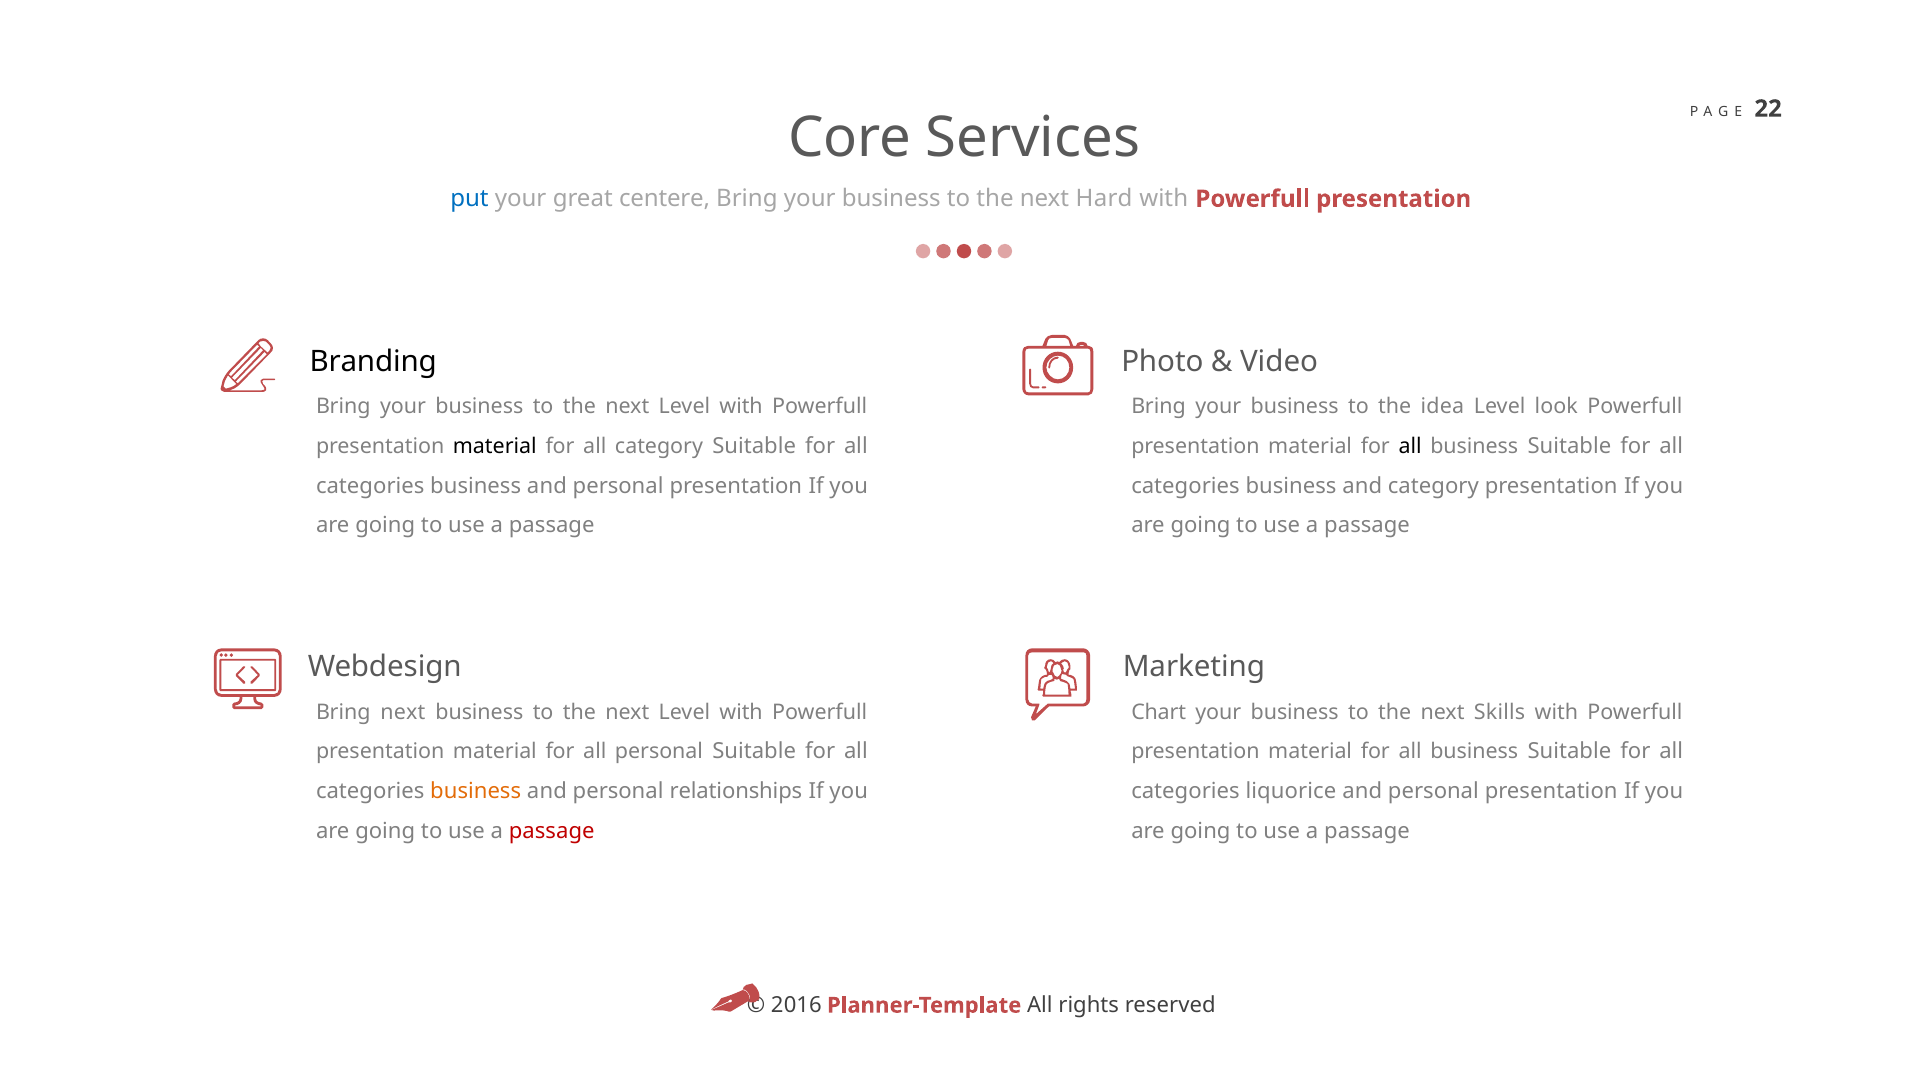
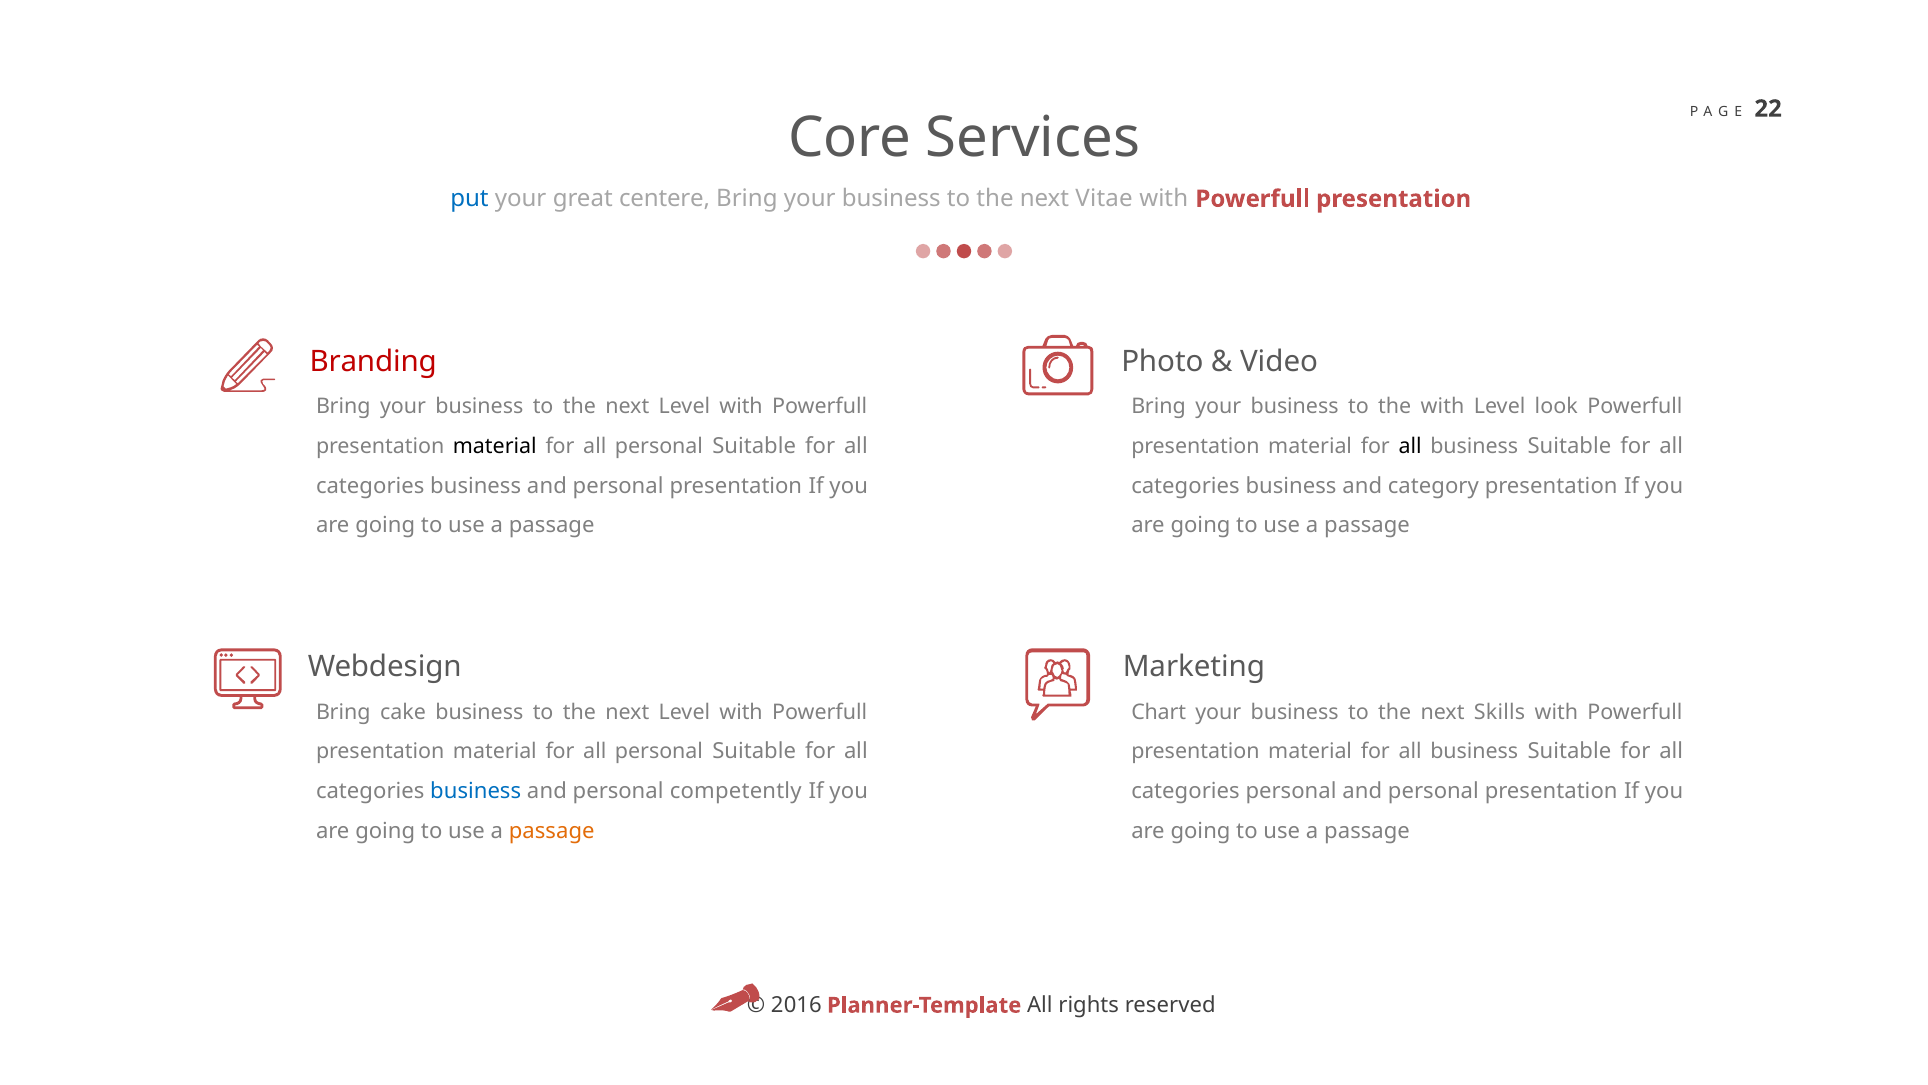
Hard: Hard -> Vitae
Branding colour: black -> red
the idea: idea -> with
category at (659, 446): category -> personal
Bring next: next -> cake
business at (476, 791) colour: orange -> blue
relationships: relationships -> competently
categories liquorice: liquorice -> personal
passage at (552, 831) colour: red -> orange
